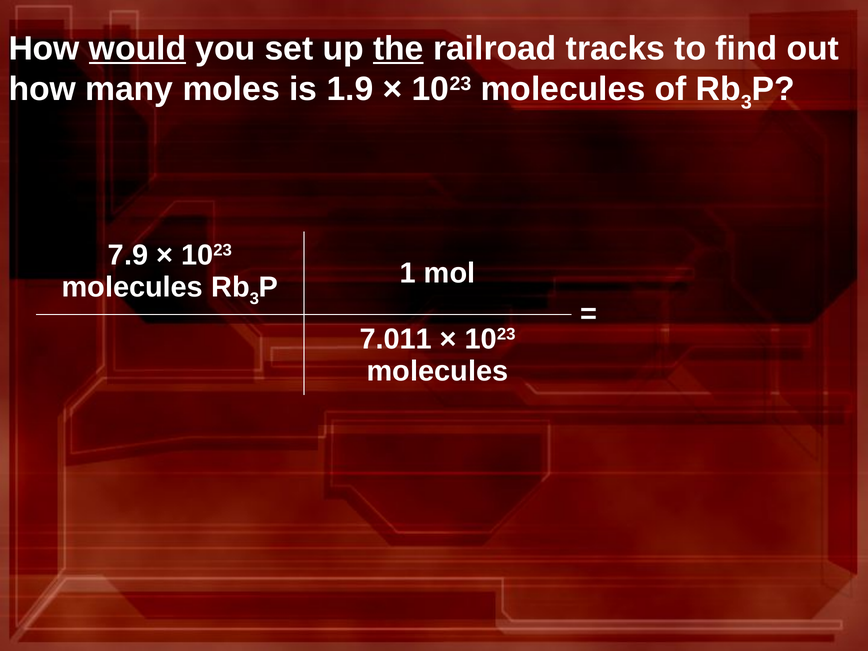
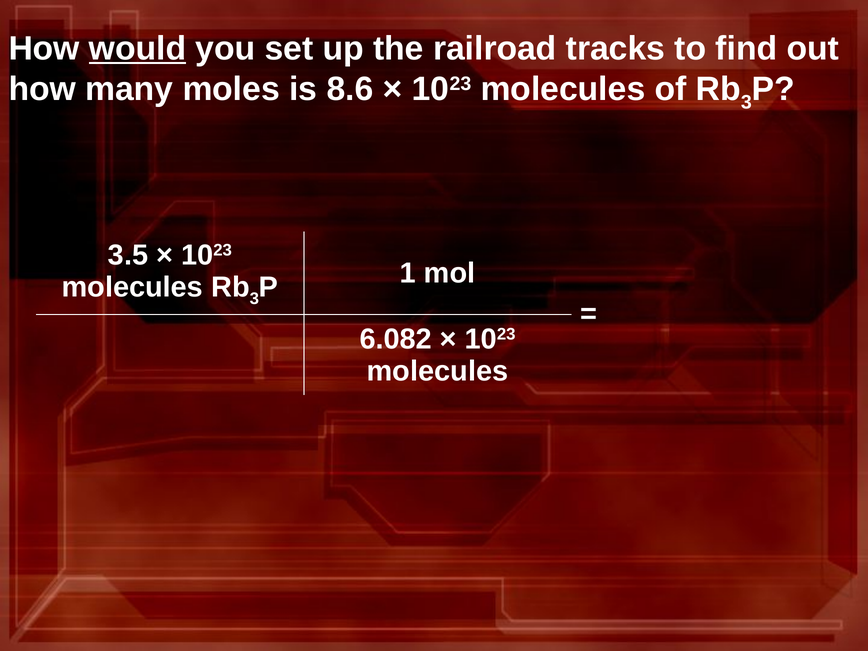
the underline: present -> none
1.9: 1.9 -> 8.6
7.9: 7.9 -> 3.5
7.011: 7.011 -> 6.082
